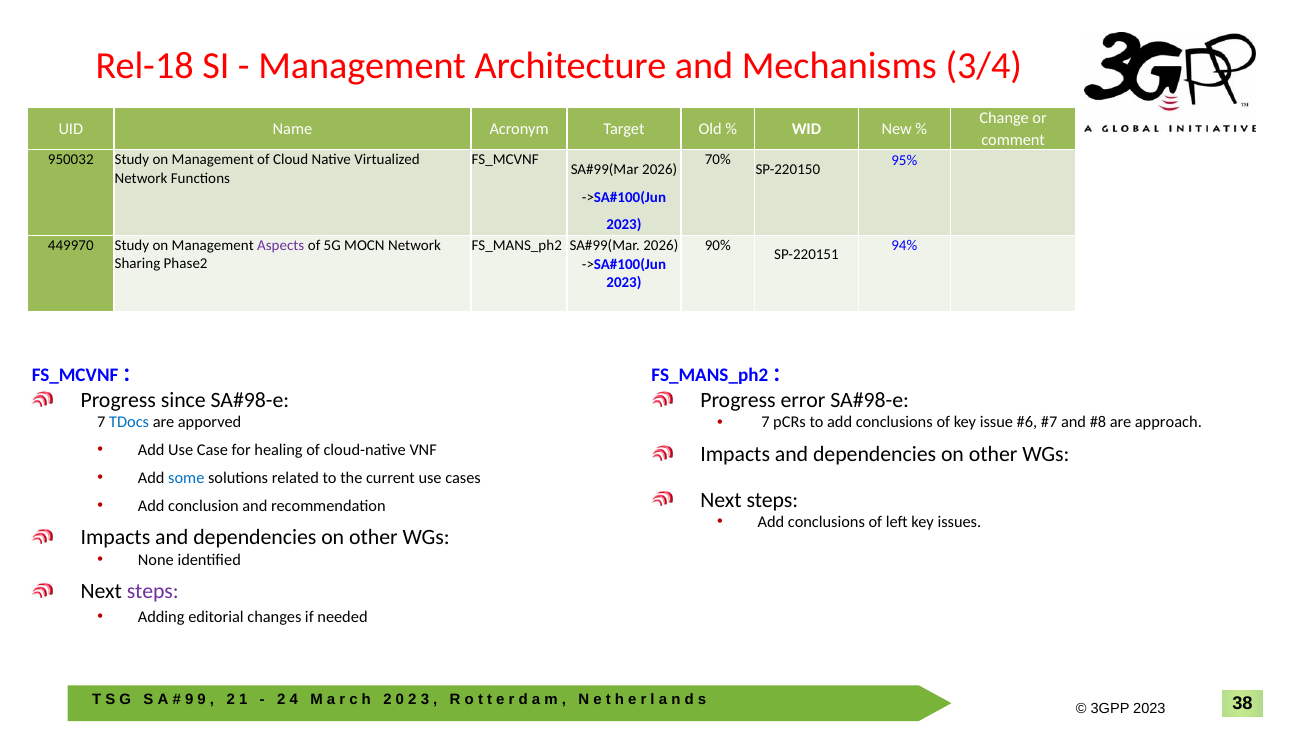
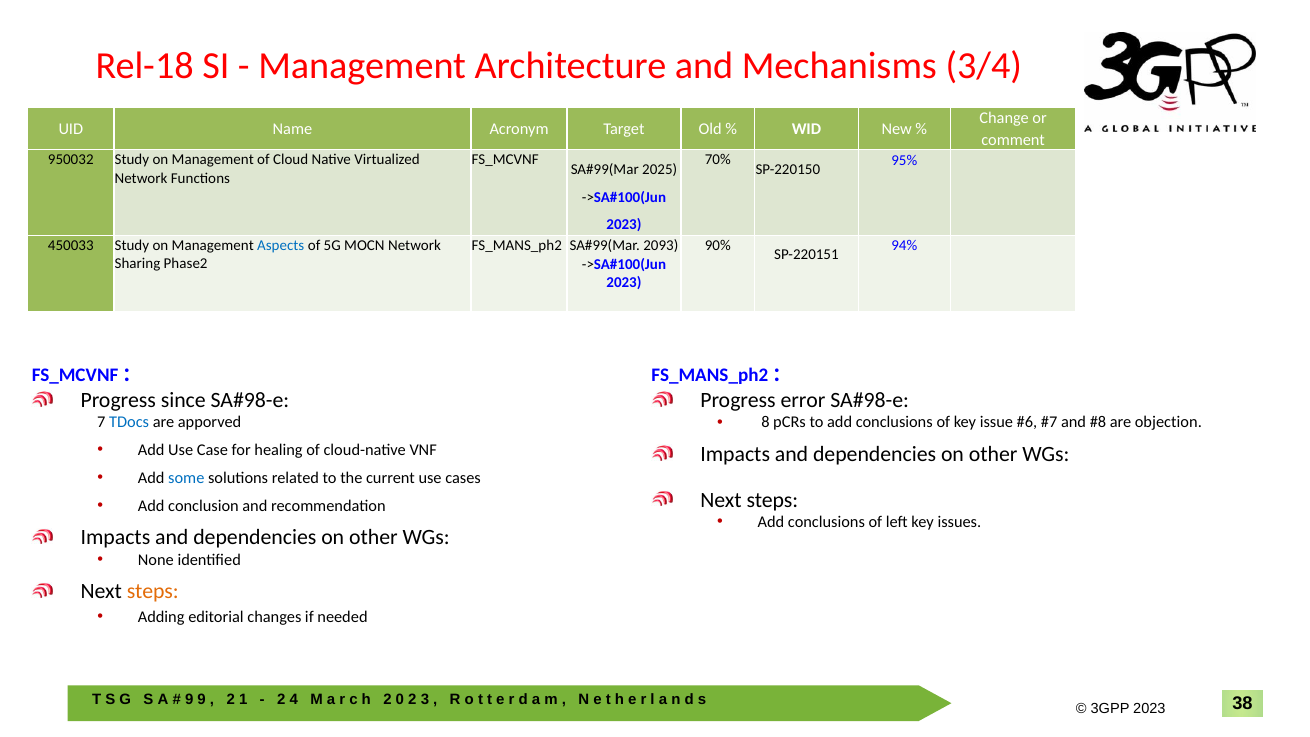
2026 at (660, 169): 2026 -> 2025
449970: 449970 -> 450033
Aspects colour: purple -> blue
2026 at (661, 246): 2026 -> 2093
7 at (765, 422): 7 -> 8
approach: approach -> objection
steps at (153, 592) colour: purple -> orange
